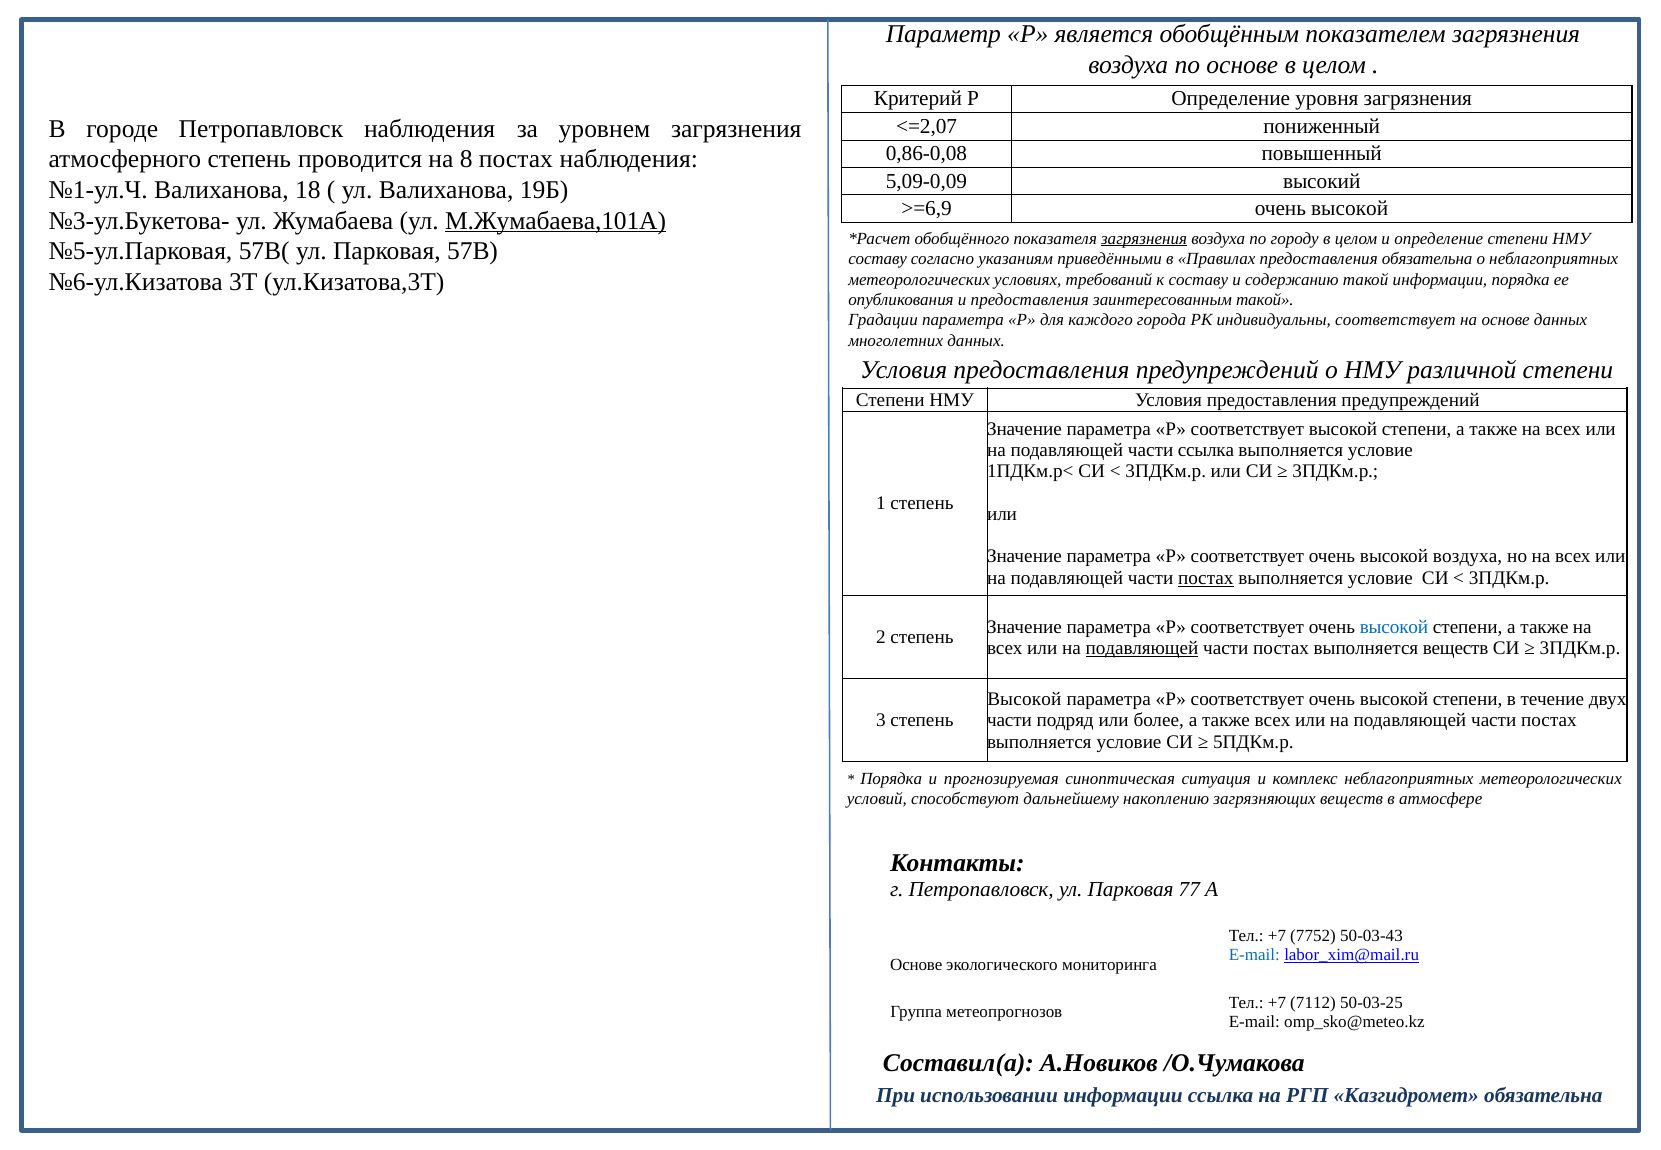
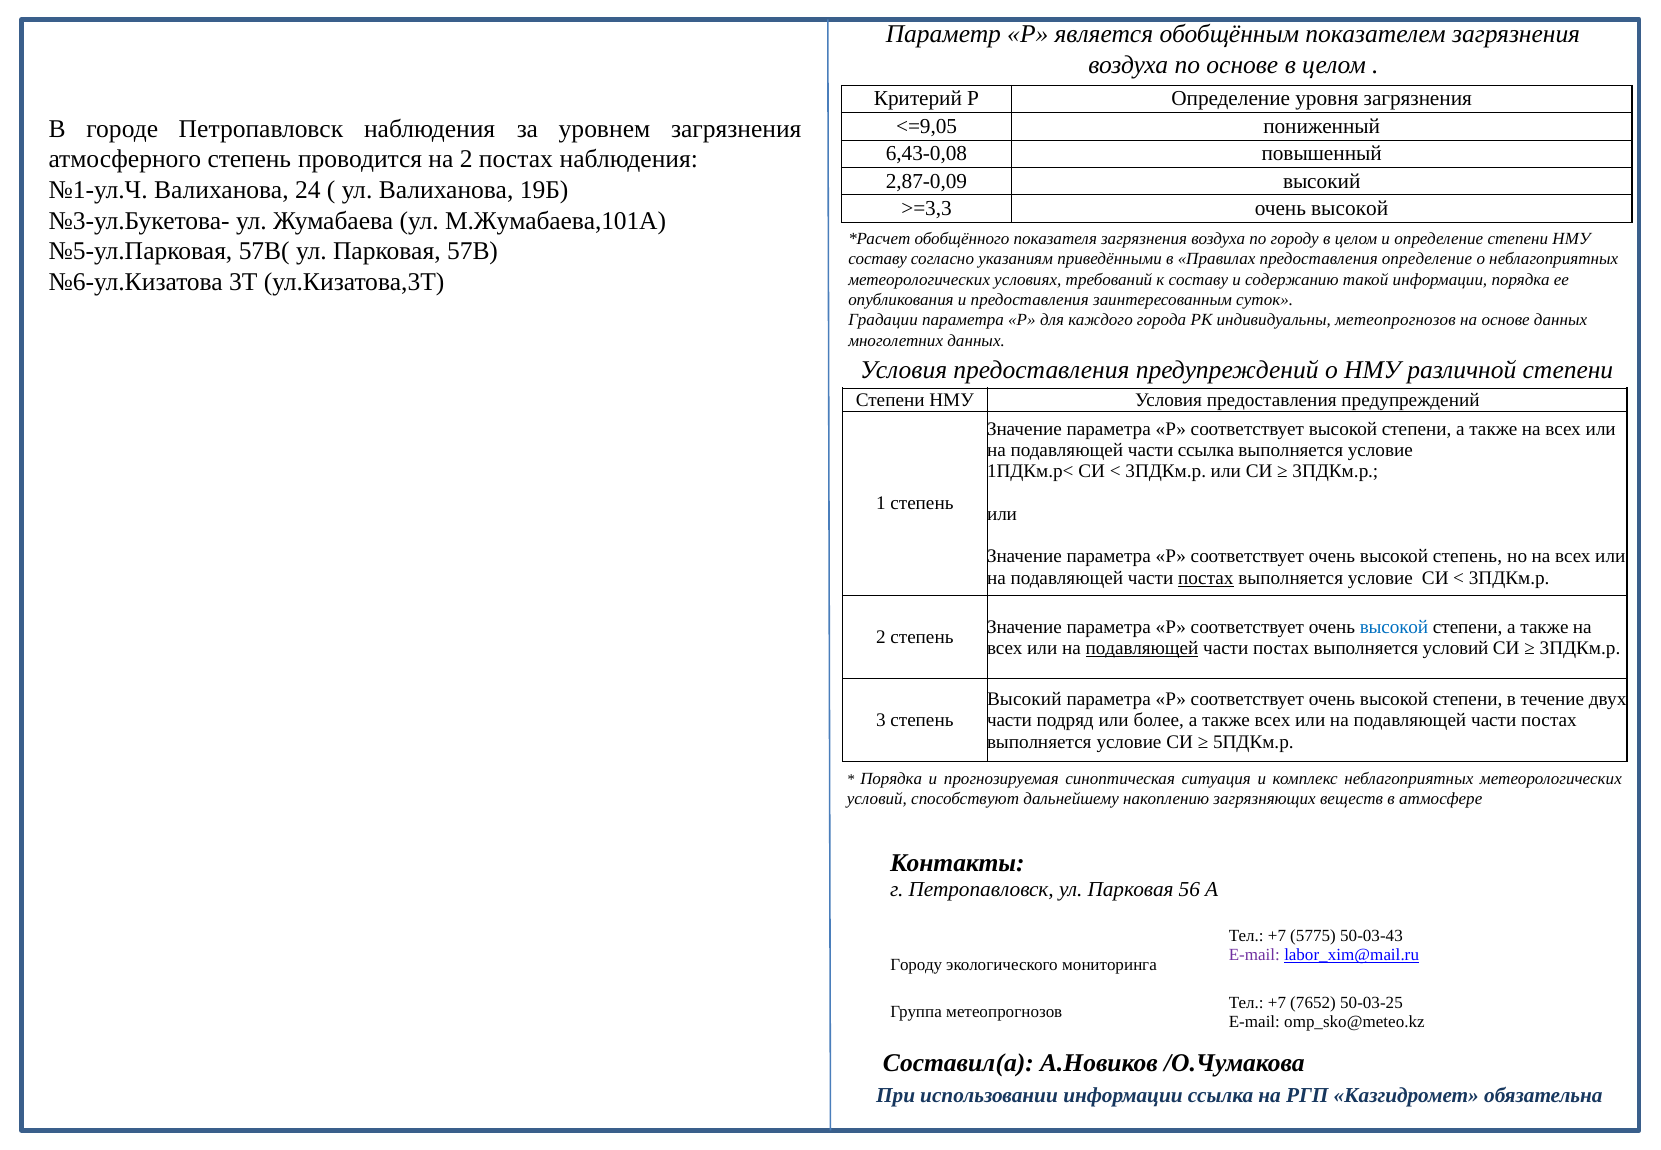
<=2,07: <=2,07 -> <=9,05
0,86-0,08: 0,86-0,08 -> 6,43-0,08
на 8: 8 -> 2
5,09-0,09: 5,09-0,09 -> 2,87-0,09
18: 18 -> 24
>=6,9: >=6,9 -> >=3,3
М.Жумабаева,101А underline: present -> none
загрязнения at (1144, 239) underline: present -> none
предоставления обязательна: обязательна -> определение
заинтересованным такой: такой -> суток
индивидуальны соответствует: соответствует -> метеопрогнозов
высокой воздуха: воздуха -> степень
выполняется веществ: веществ -> условий
Высокой at (1024, 699): Высокой -> Высокий
77: 77 -> 56
7752: 7752 -> 5775
E-mail at (1254, 955) colour: blue -> purple
Основе at (916, 965): Основе -> Городу
7112: 7112 -> 7652
